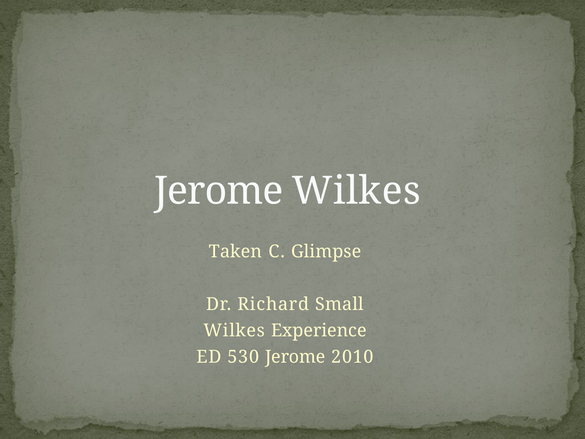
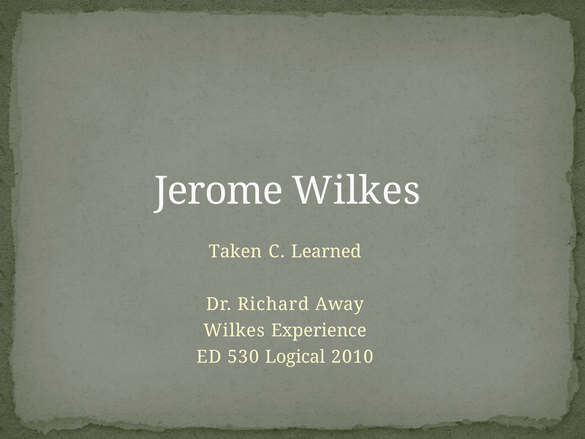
Glimpse: Glimpse -> Learned
Small: Small -> Away
530 Jerome: Jerome -> Logical
